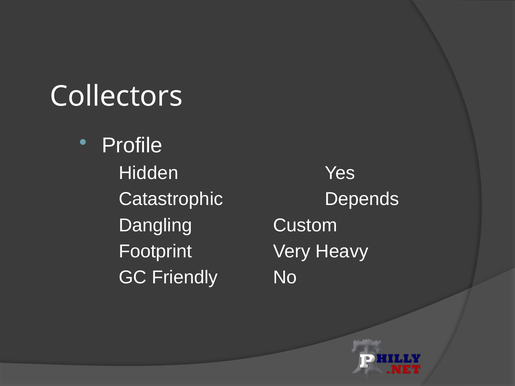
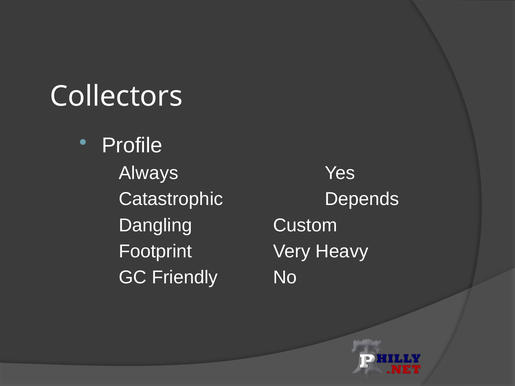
Hidden: Hidden -> Always
